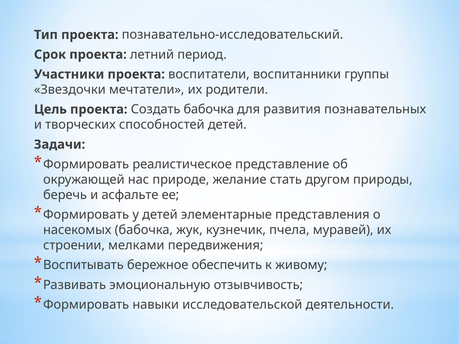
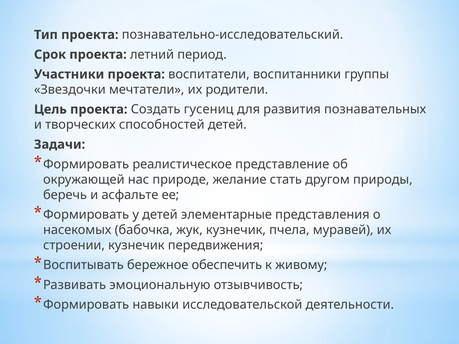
Создать бабочка: бабочка -> гусениц
строении мелками: мелками -> кузнечик
